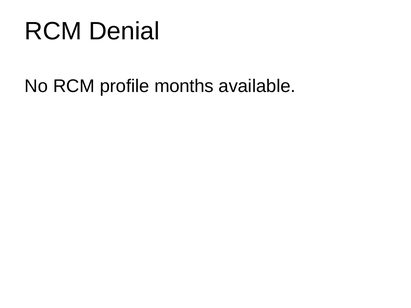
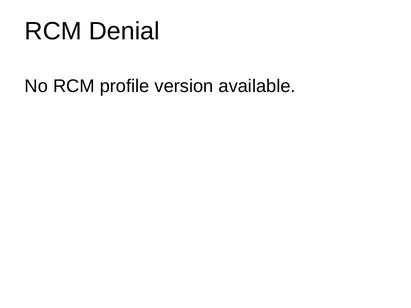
months: months -> version
